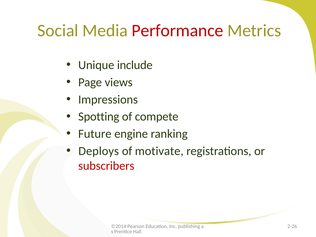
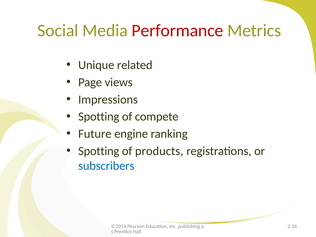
include: include -> related
Deploys at (99, 151): Deploys -> Spotting
motivate: motivate -> products
subscribers colour: red -> blue
